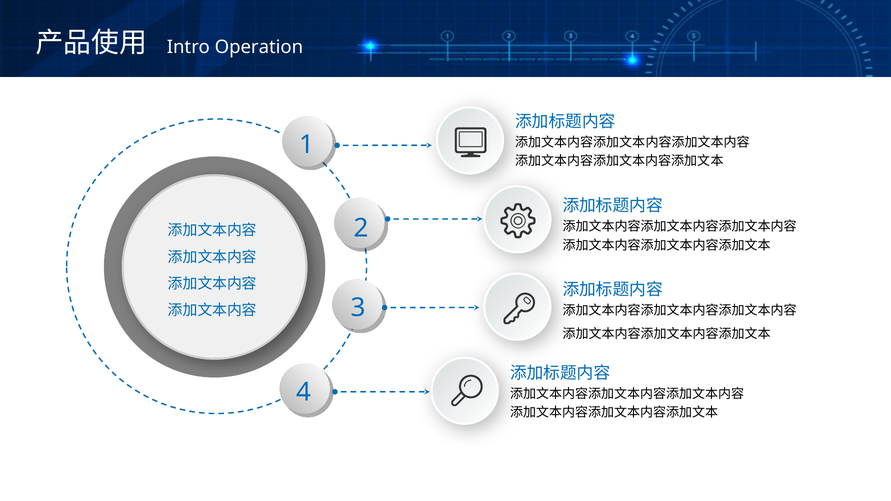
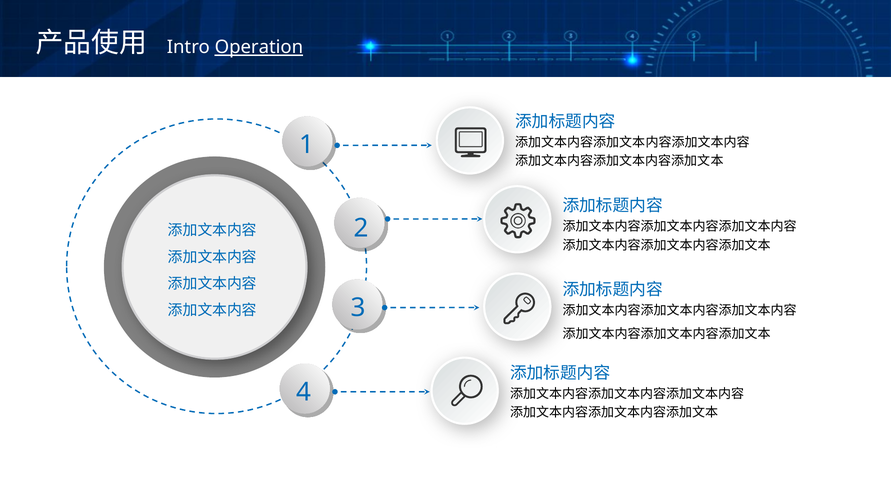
Operation underline: none -> present
